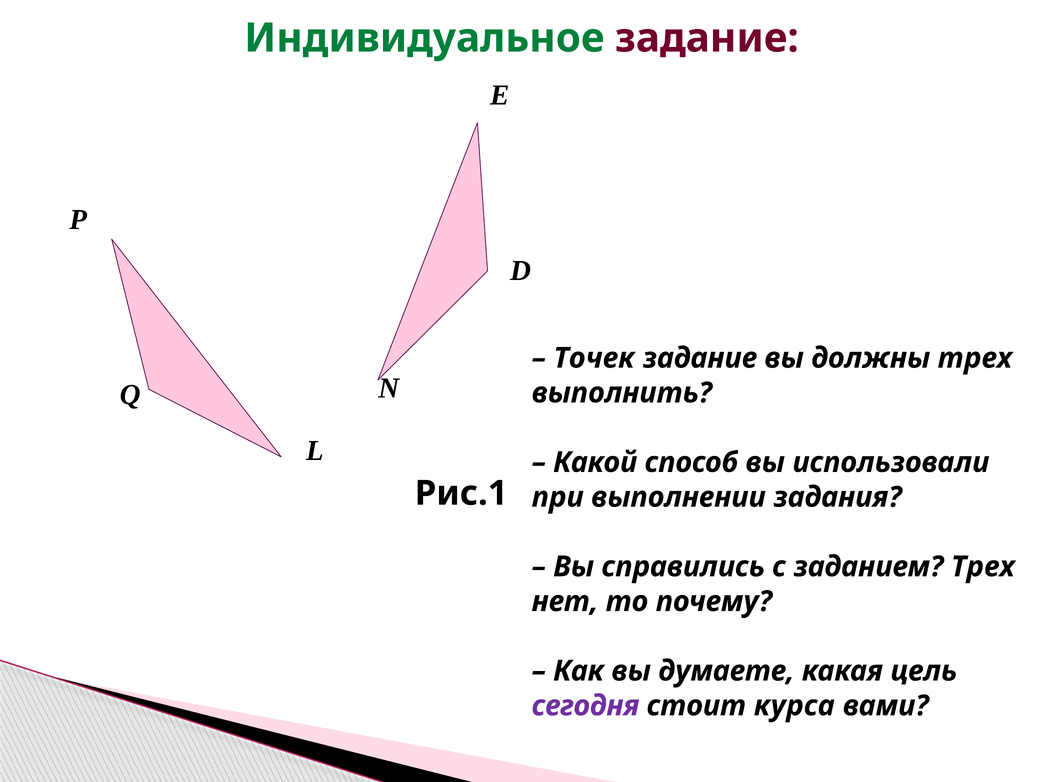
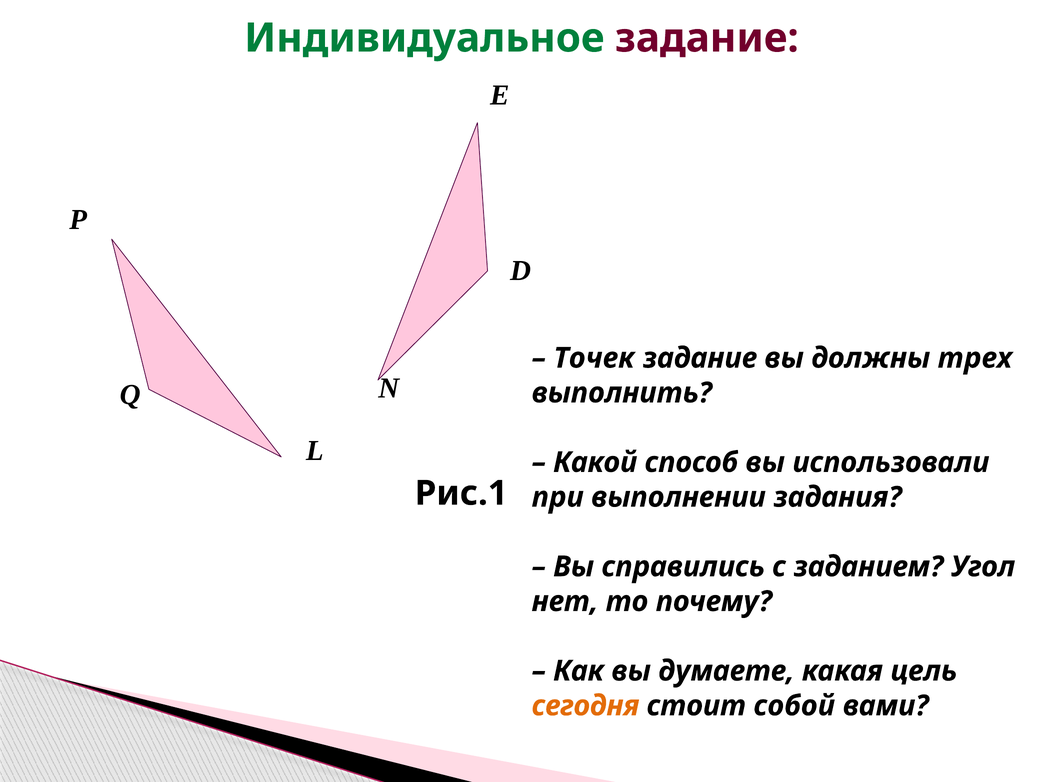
заданием Трех: Трех -> Угол
сегодня colour: purple -> orange
курса: курса -> собой
